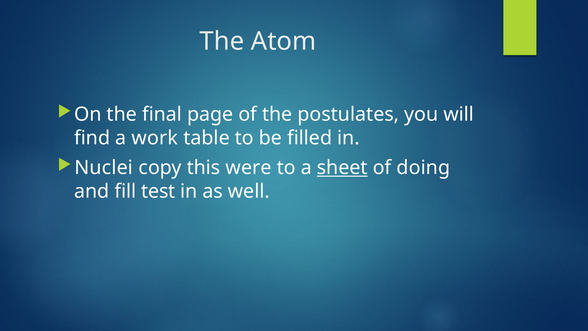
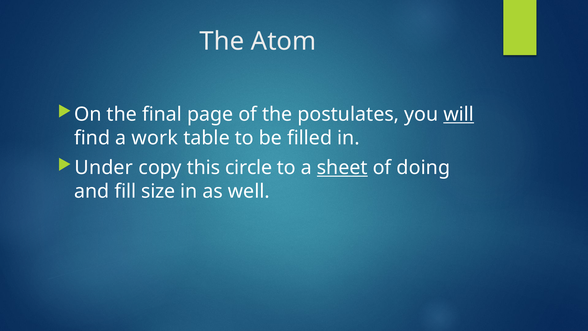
will underline: none -> present
Nuclei: Nuclei -> Under
were: were -> circle
test: test -> size
